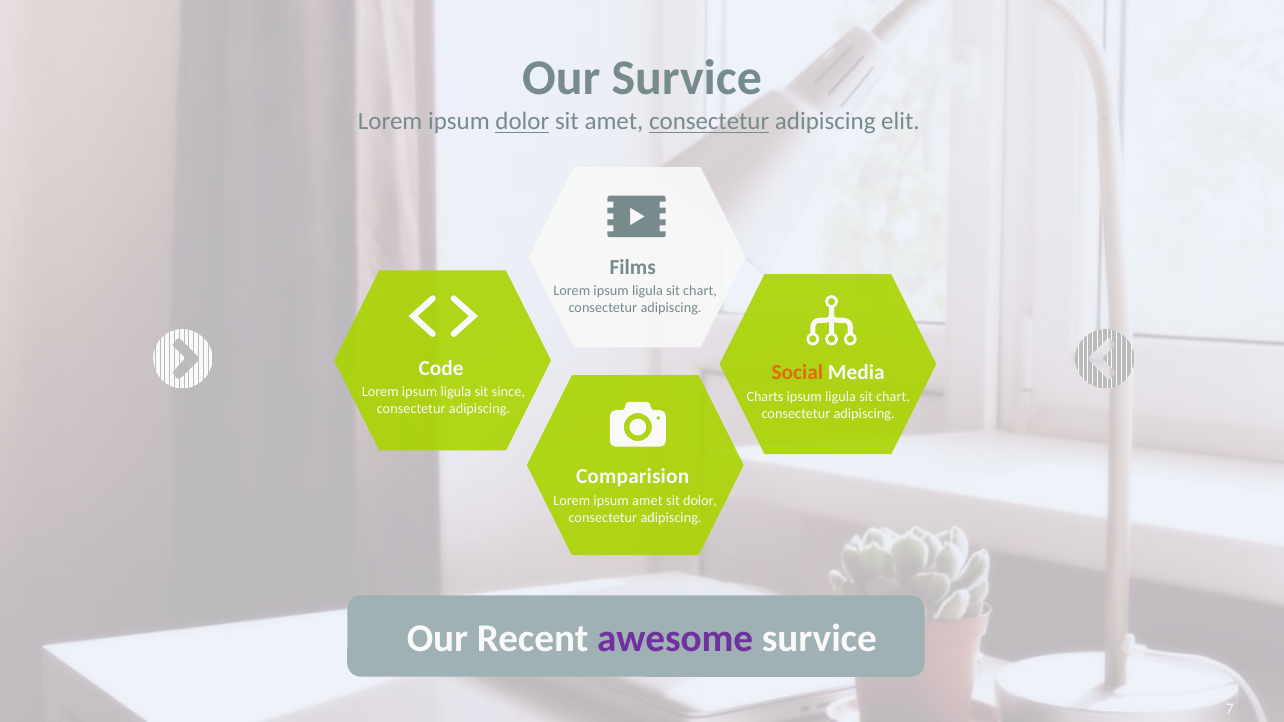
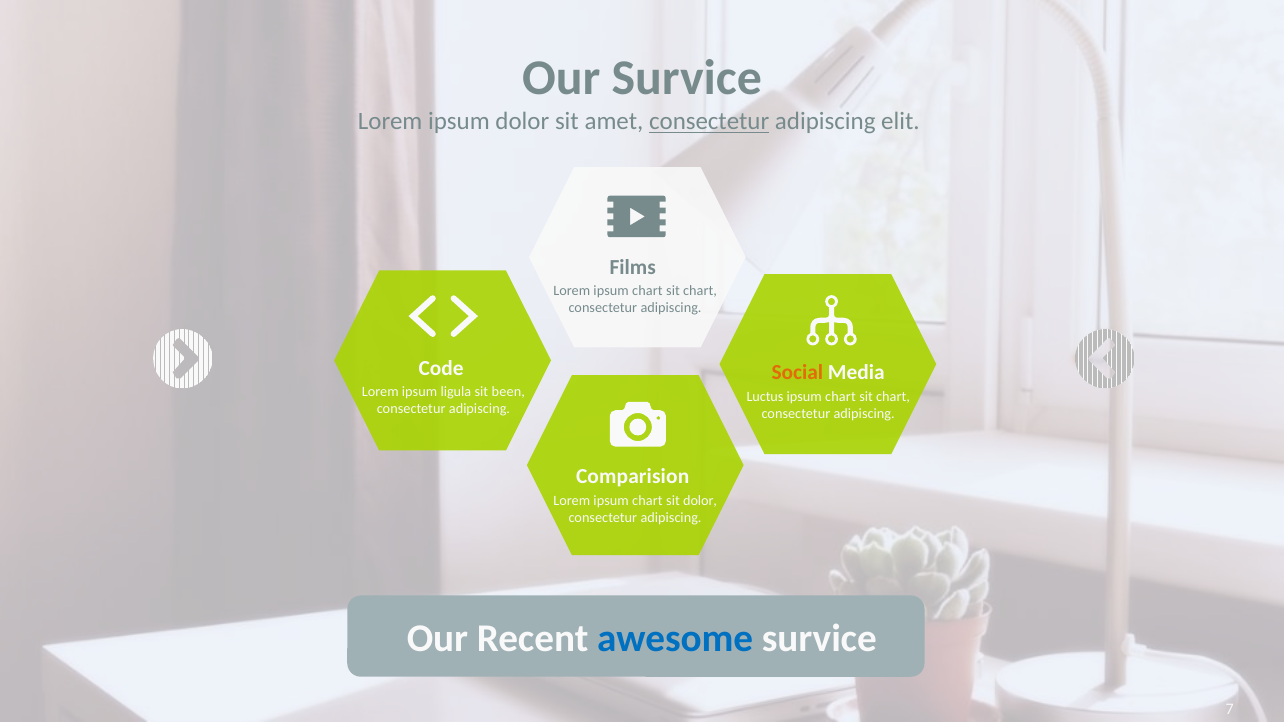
dolor at (522, 122) underline: present -> none
ligula at (647, 291): ligula -> chart
since: since -> been
Charts: Charts -> Luctus
ligula at (841, 397): ligula -> chart
amet at (647, 501): amet -> chart
awesome colour: purple -> blue
